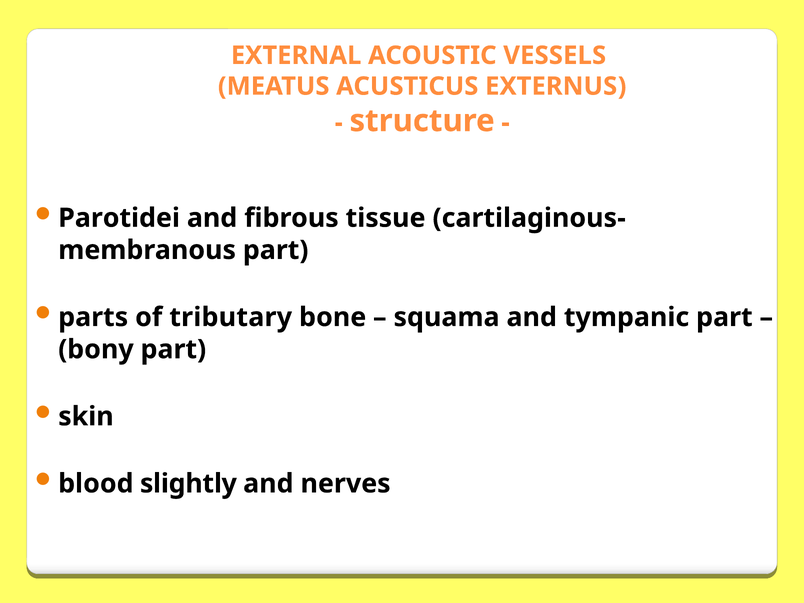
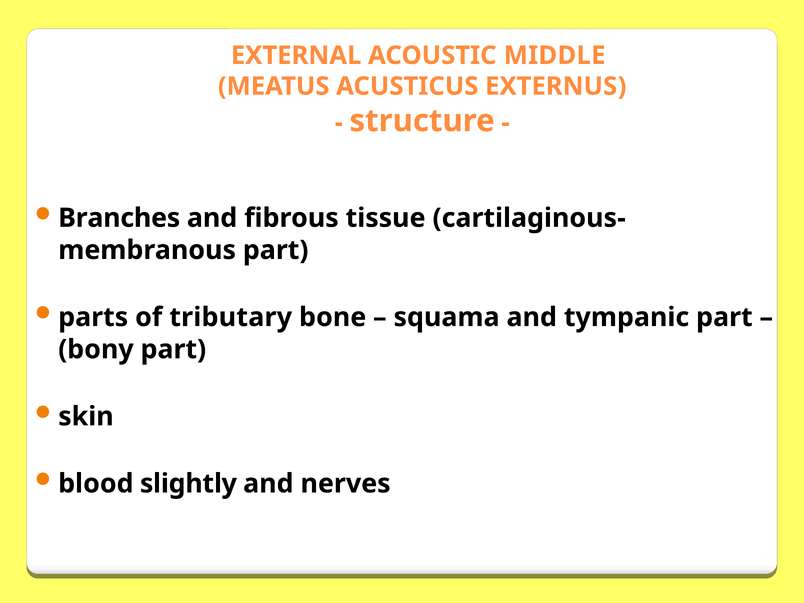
VESSELS: VESSELS -> MIDDLE
Parotidei: Parotidei -> Branches
